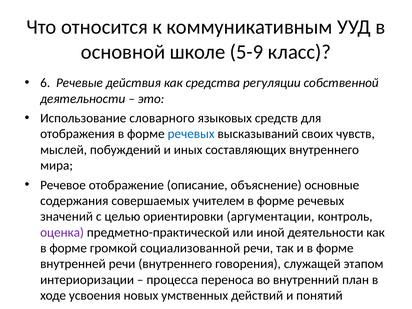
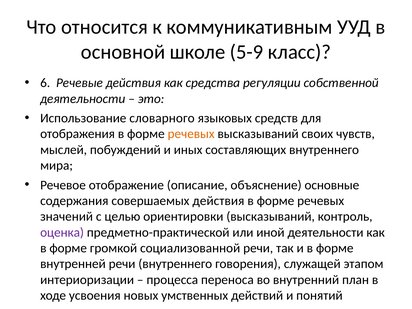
речевых at (191, 134) colour: blue -> orange
совершаемых учителем: учителем -> действия
ориентировки аргументации: аргументации -> высказываний
